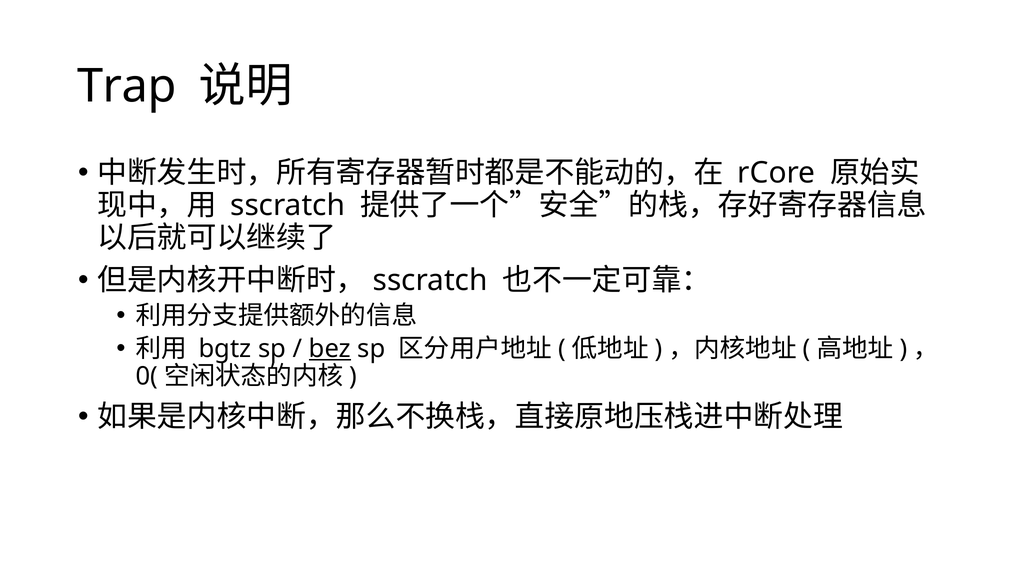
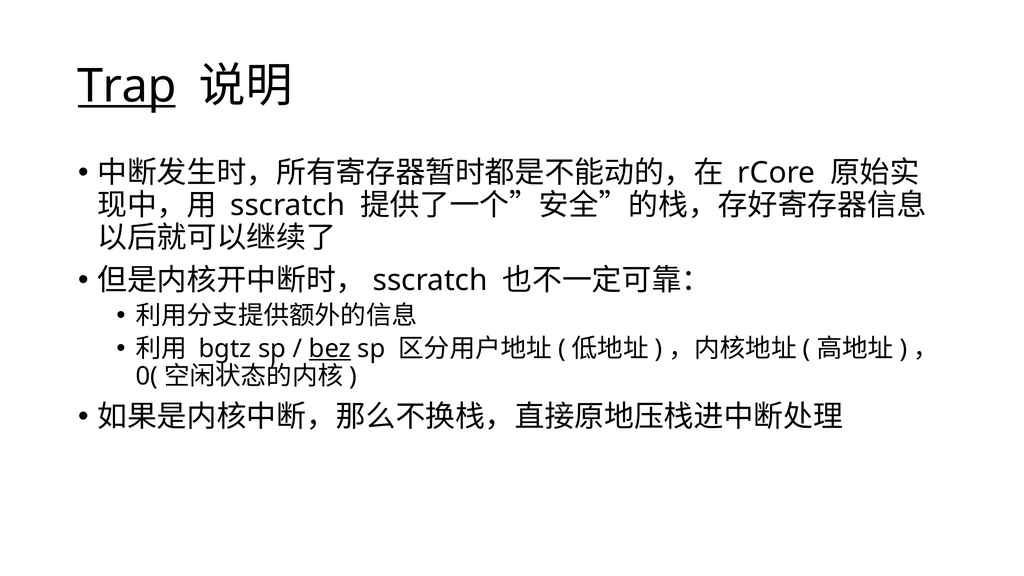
Trap underline: none -> present
